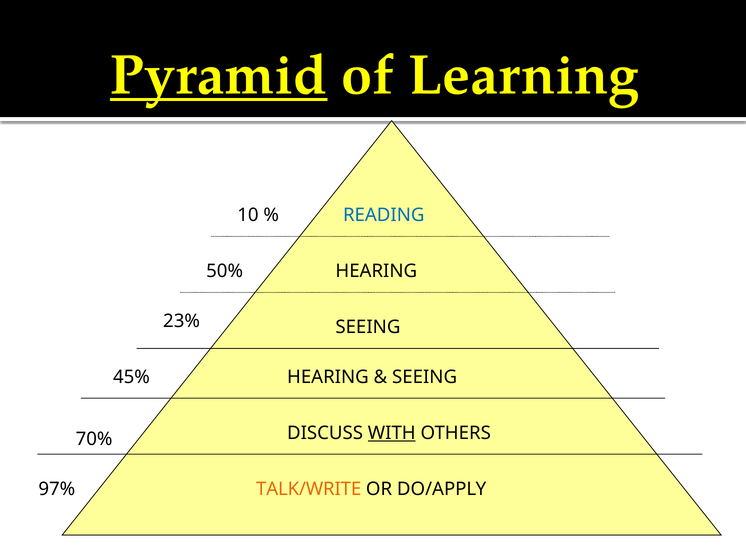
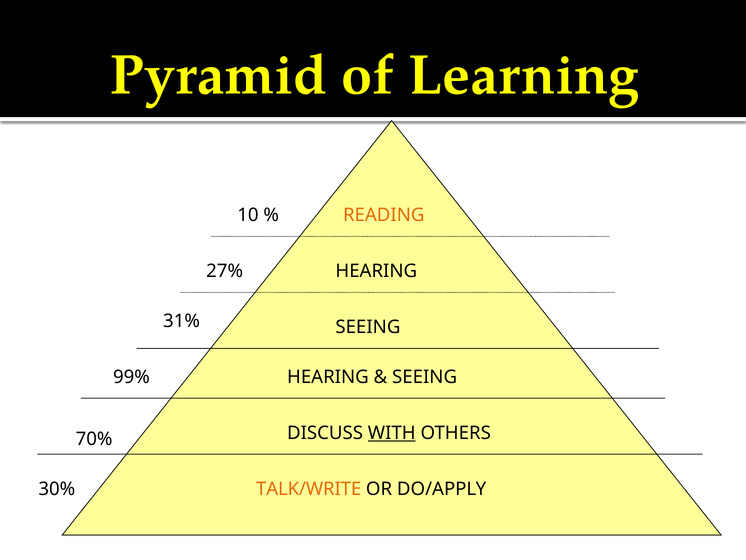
Pyramid underline: present -> none
READING colour: blue -> orange
50%: 50% -> 27%
23%: 23% -> 31%
45%: 45% -> 99%
97%: 97% -> 30%
